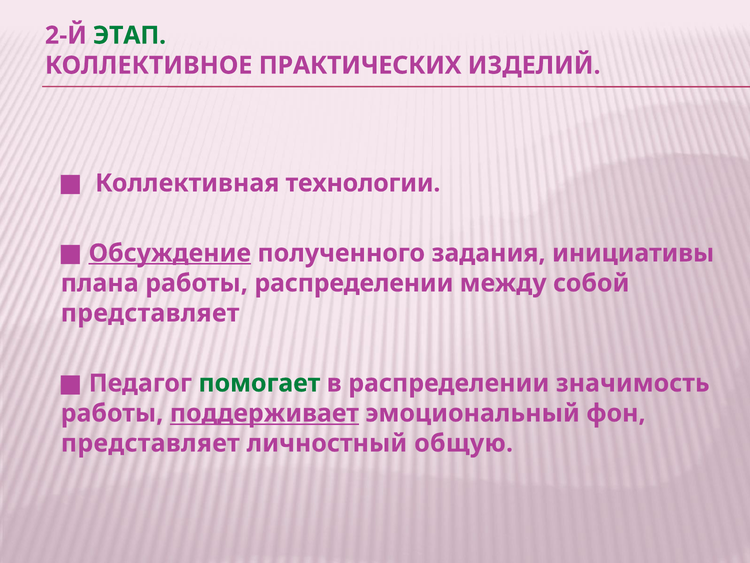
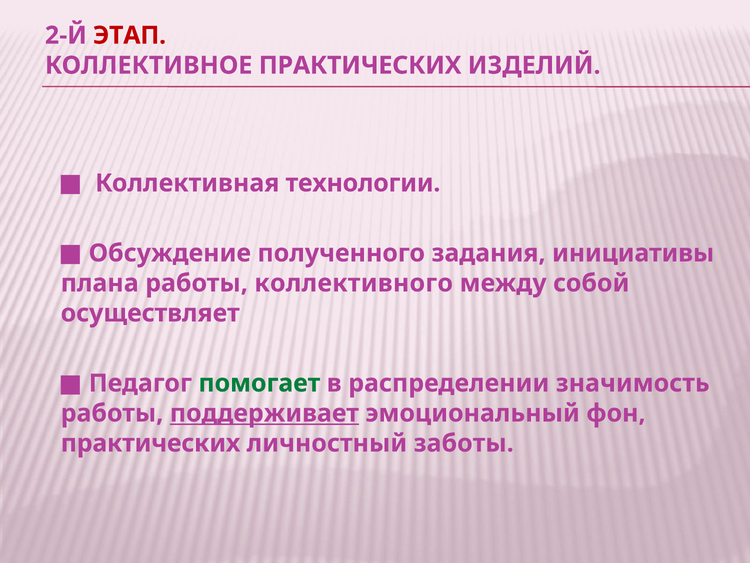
ЭТАП colour: green -> red
Обсуждение underline: present -> none
работы распределении: распределении -> коллективного
представляет at (150, 313): представляет -> осуществляет
представляет at (150, 443): представляет -> практических
общую: общую -> заботы
